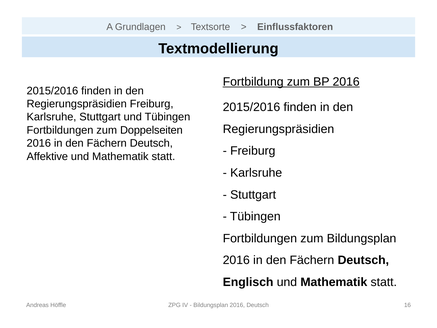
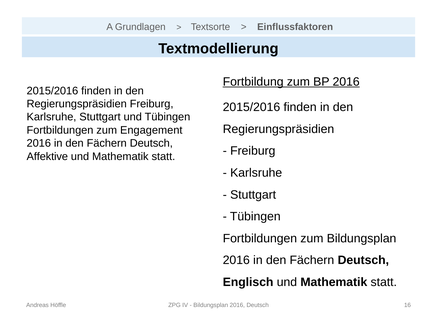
Doppelseiten: Doppelseiten -> Engagement
